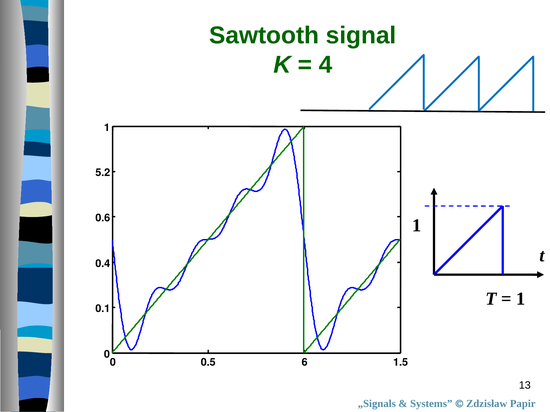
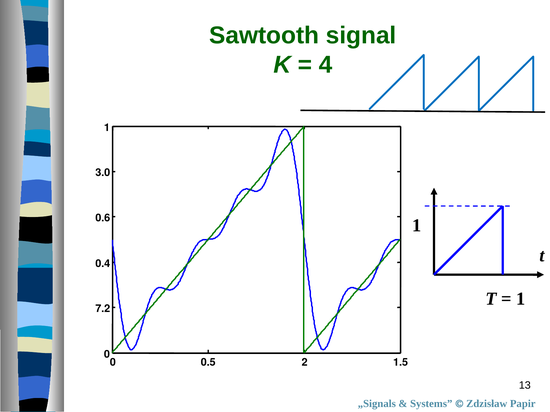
5.2: 5.2 -> 3.0
0.1: 0.1 -> 7.2
6: 6 -> 2
